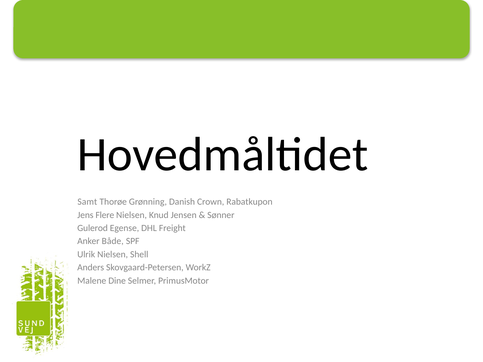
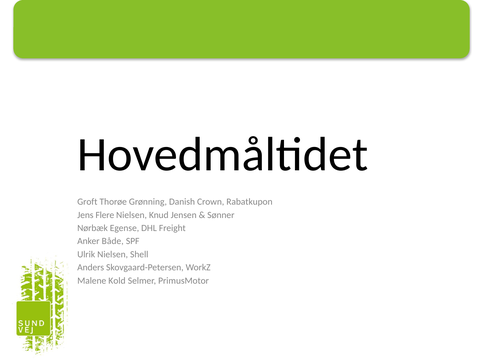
Samt: Samt -> Groft
Gulerod: Gulerod -> Nørbæk
Dine: Dine -> Kold
